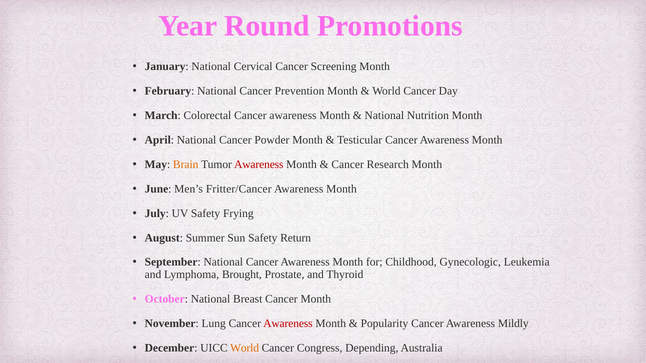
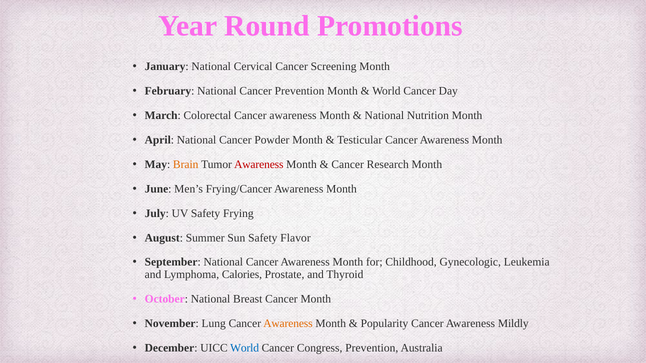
Fritter/Cancer: Fritter/Cancer -> Frying/Cancer
Return: Return -> Flavor
Brought: Brought -> Calories
Awareness at (288, 324) colour: red -> orange
World at (245, 348) colour: orange -> blue
Congress Depending: Depending -> Prevention
